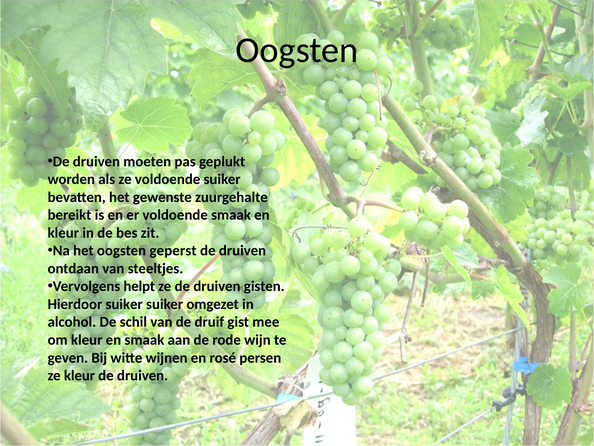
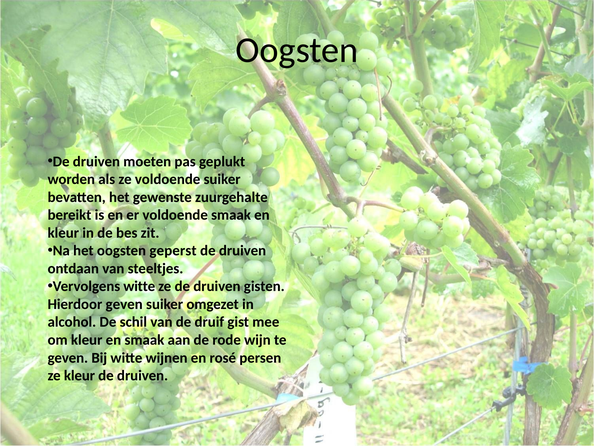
Vervolgens helpt: helpt -> witte
Hierdoor suiker: suiker -> geven
